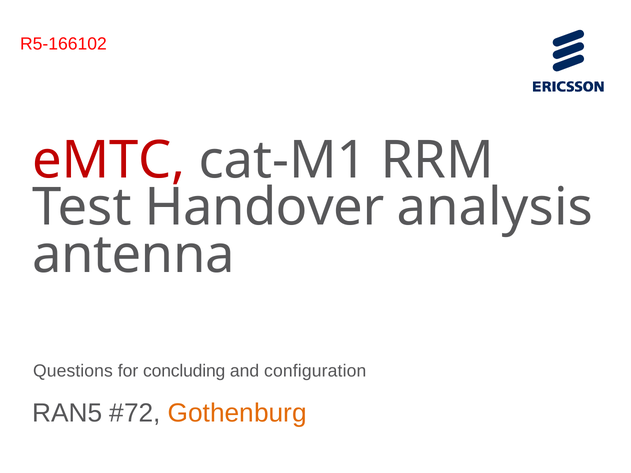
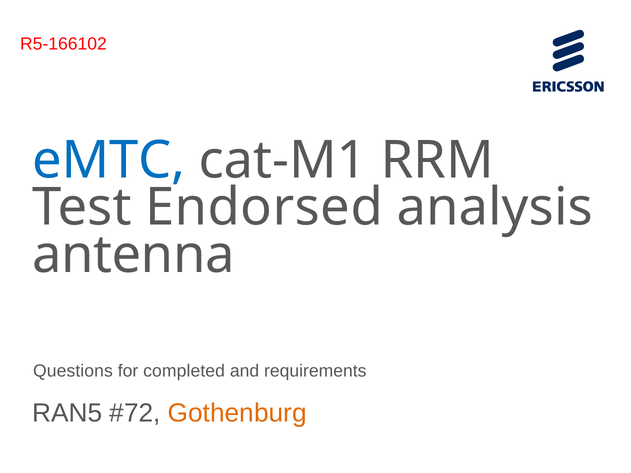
eMTC colour: red -> blue
Handover: Handover -> Endorsed
concluding: concluding -> completed
configuration: configuration -> requirements
